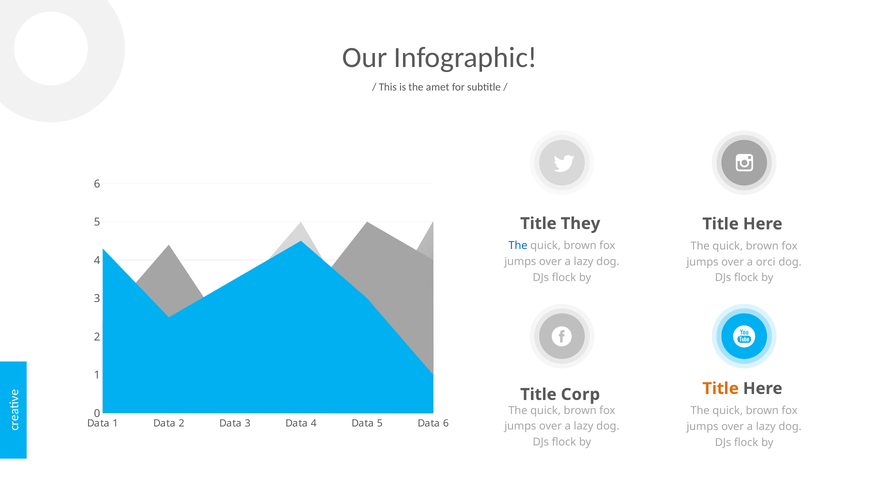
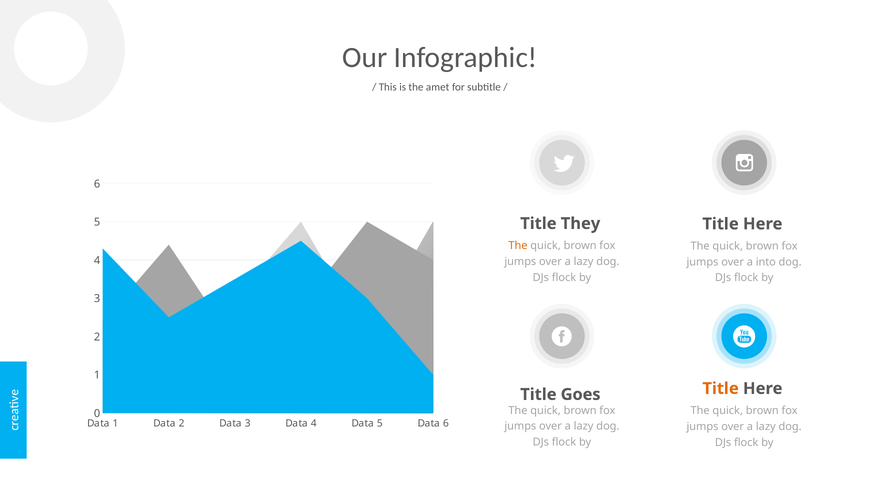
The at (518, 246) colour: blue -> orange
orci: orci -> into
Corp: Corp -> Goes
